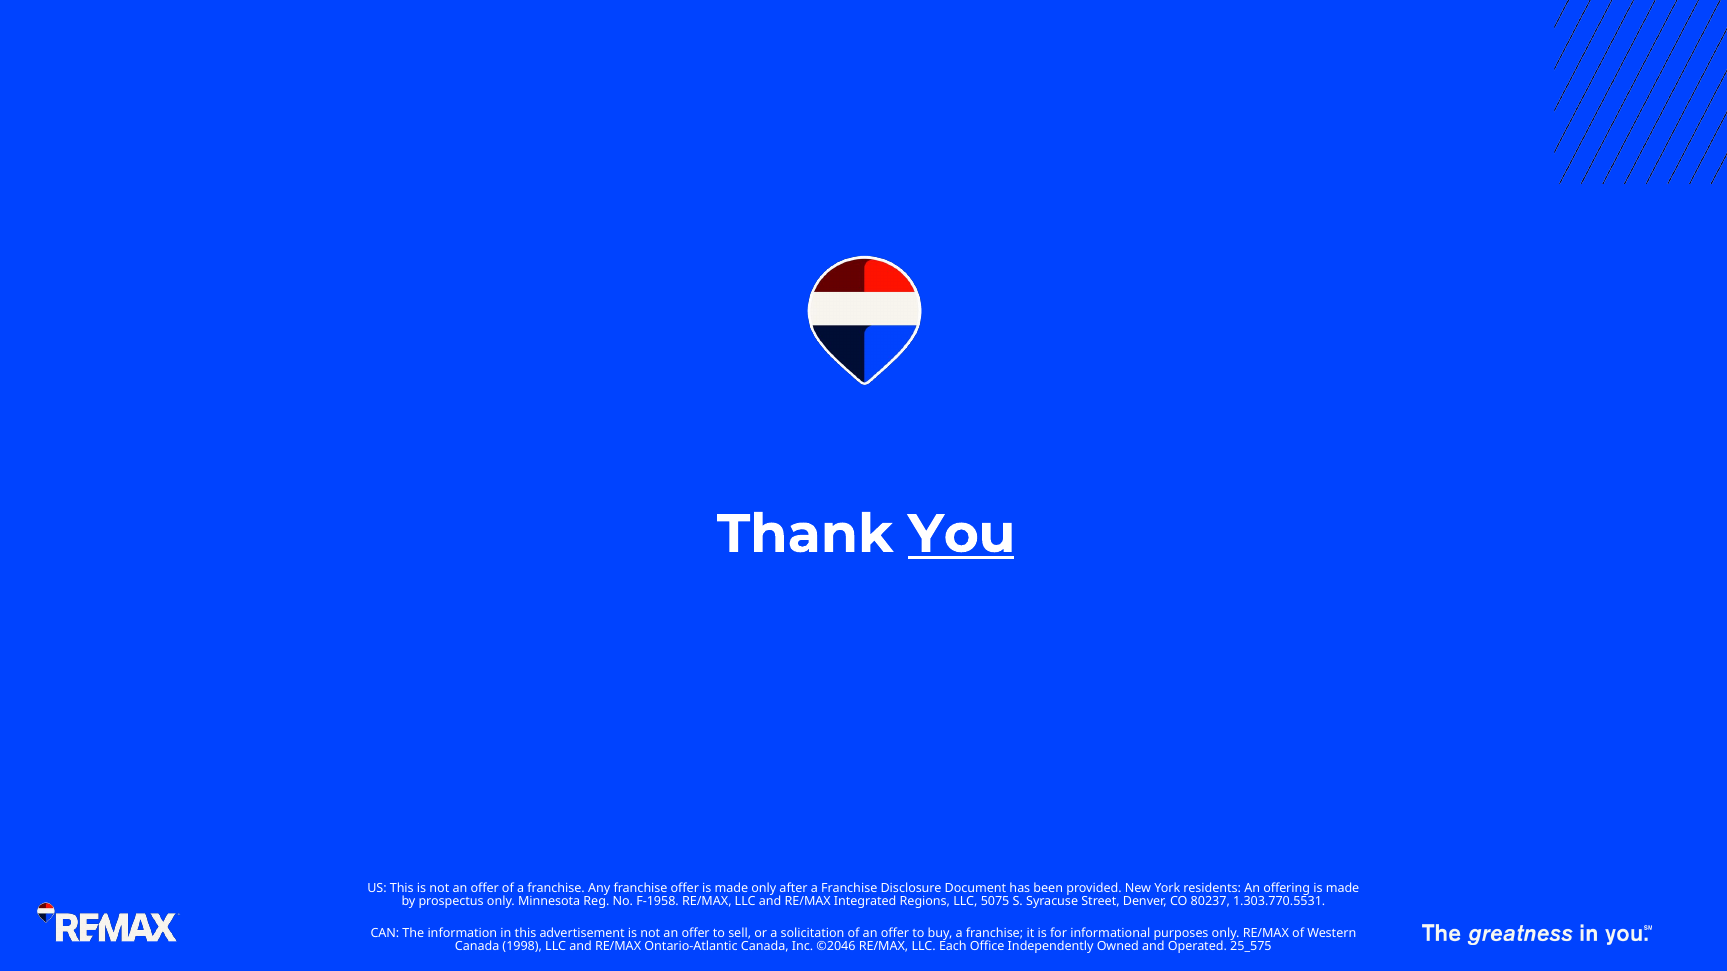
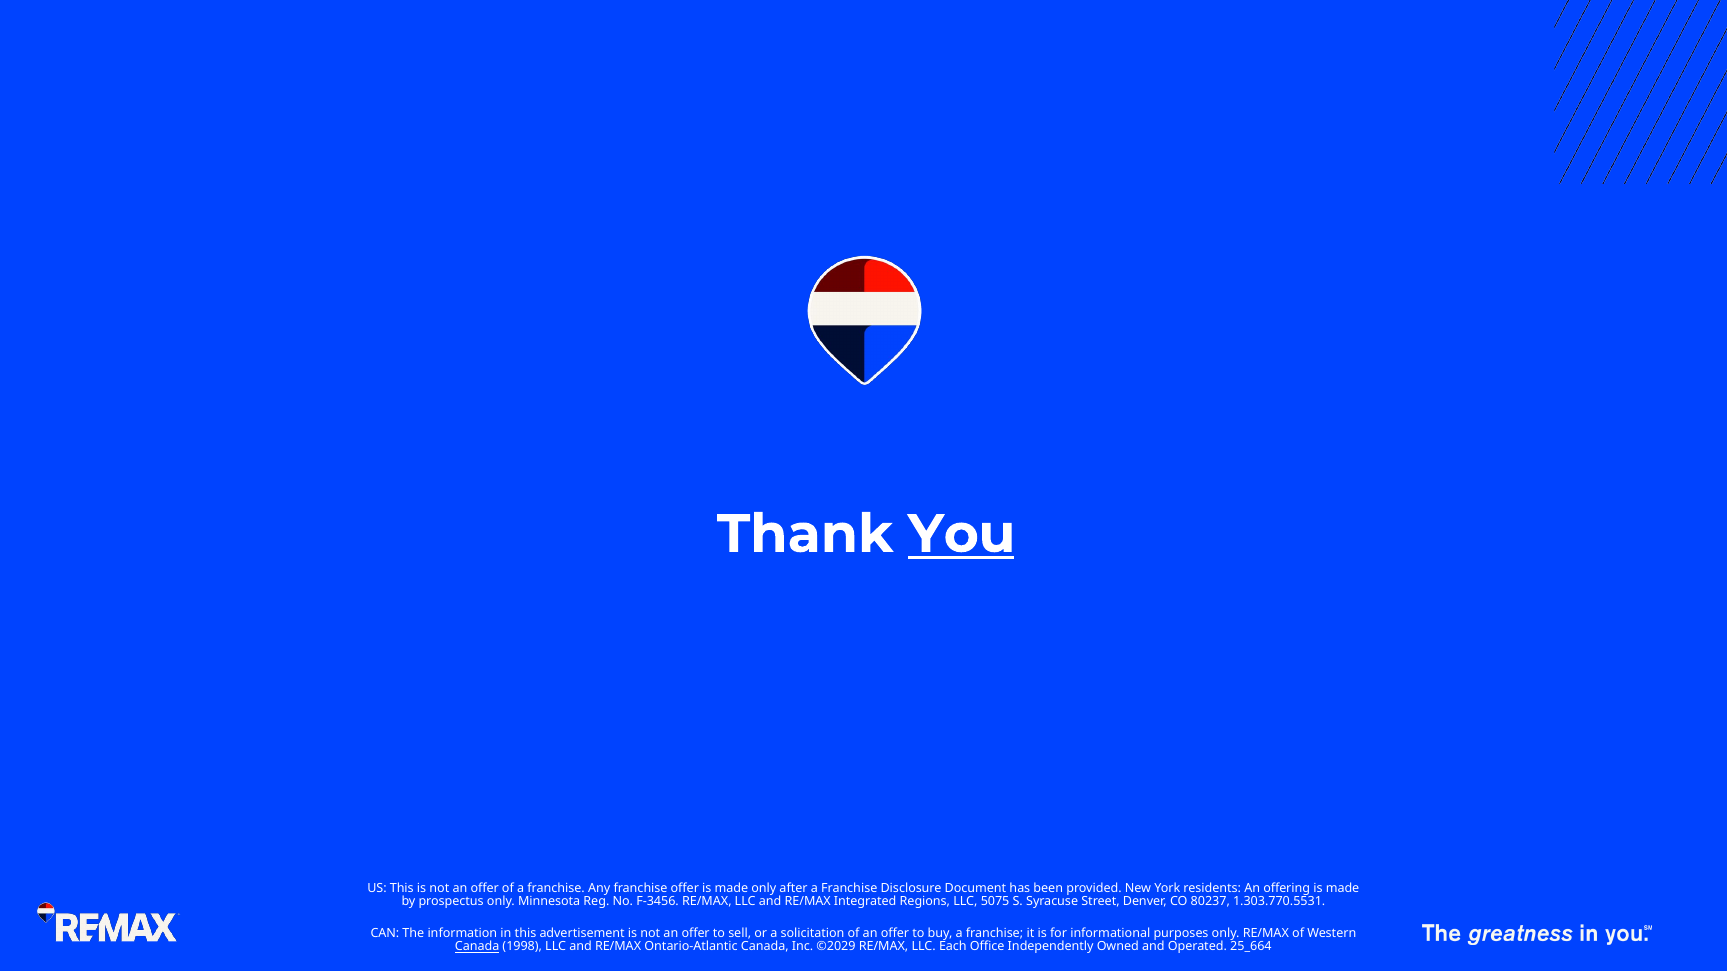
F-1958: F-1958 -> F-3456
Canada at (477, 947) underline: none -> present
©2046: ©2046 -> ©2029
25_575: 25_575 -> 25_664
